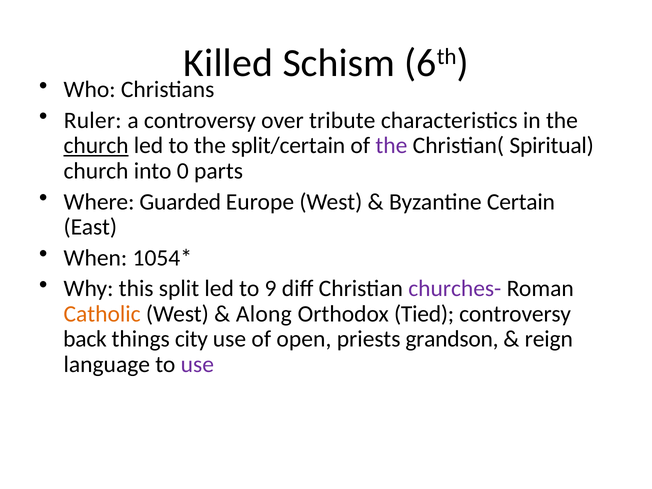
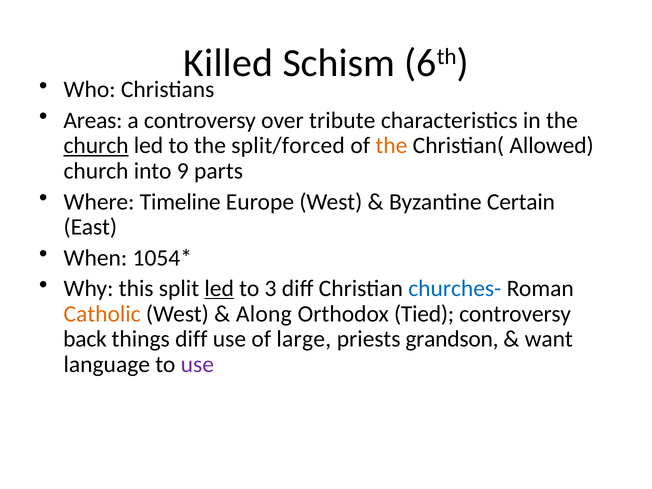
Ruler: Ruler -> Areas
split/certain: split/certain -> split/forced
the at (391, 146) colour: purple -> orange
Spiritual: Spiritual -> Allowed
0: 0 -> 9
Guarded: Guarded -> Timeline
led at (219, 288) underline: none -> present
9: 9 -> 3
churches- colour: purple -> blue
things city: city -> diff
open: open -> large
reign: reign -> want
